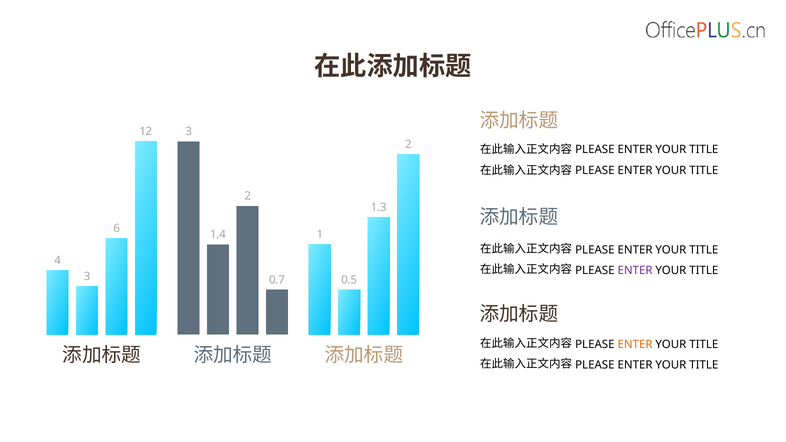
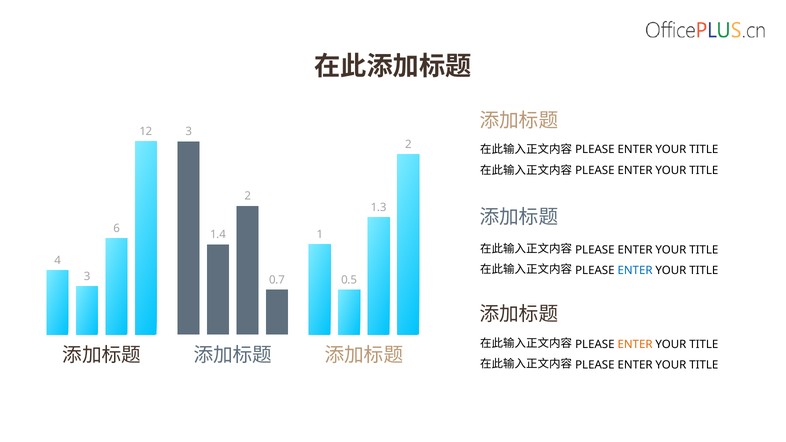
ENTER at (635, 270) colour: purple -> blue
